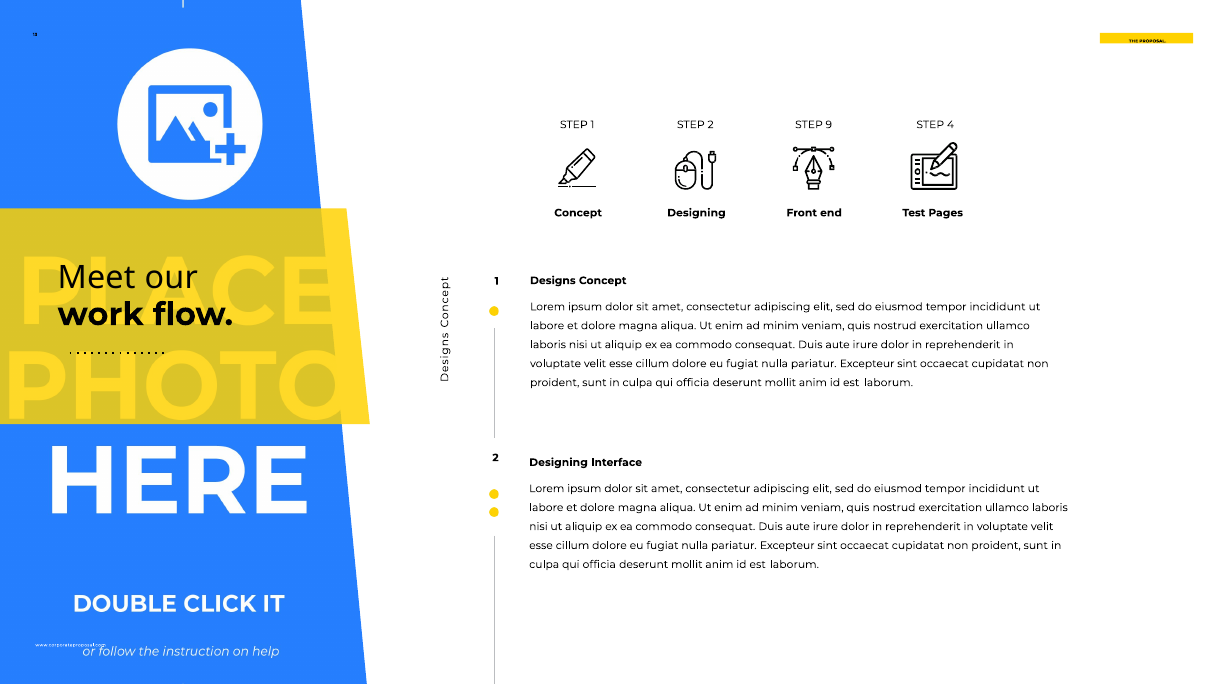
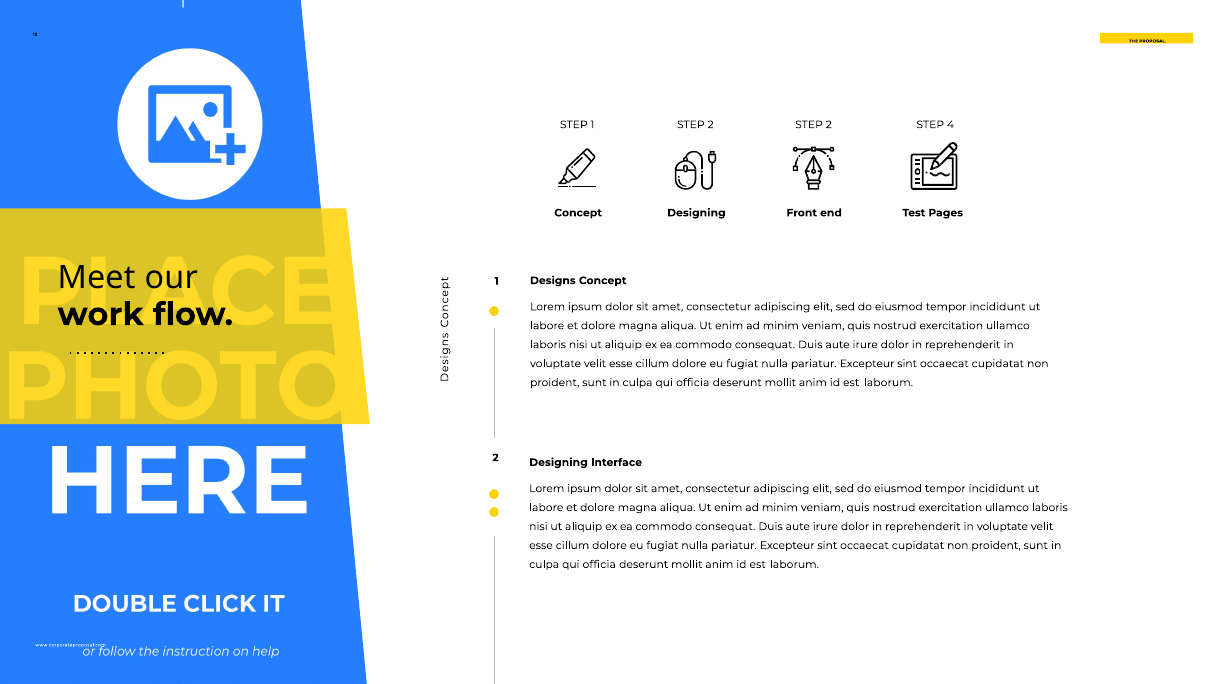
9 at (829, 125): 9 -> 2
